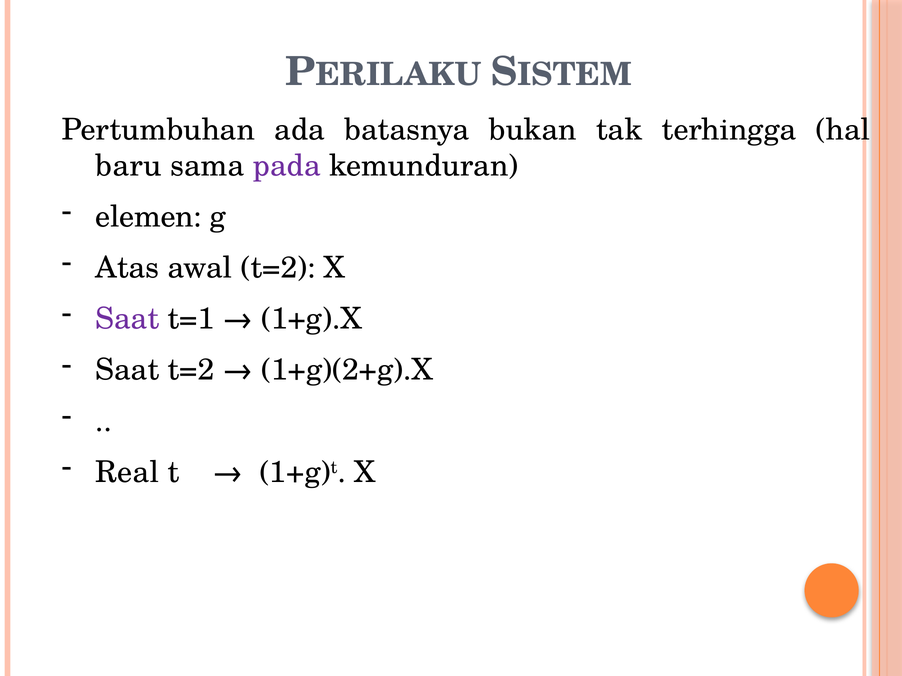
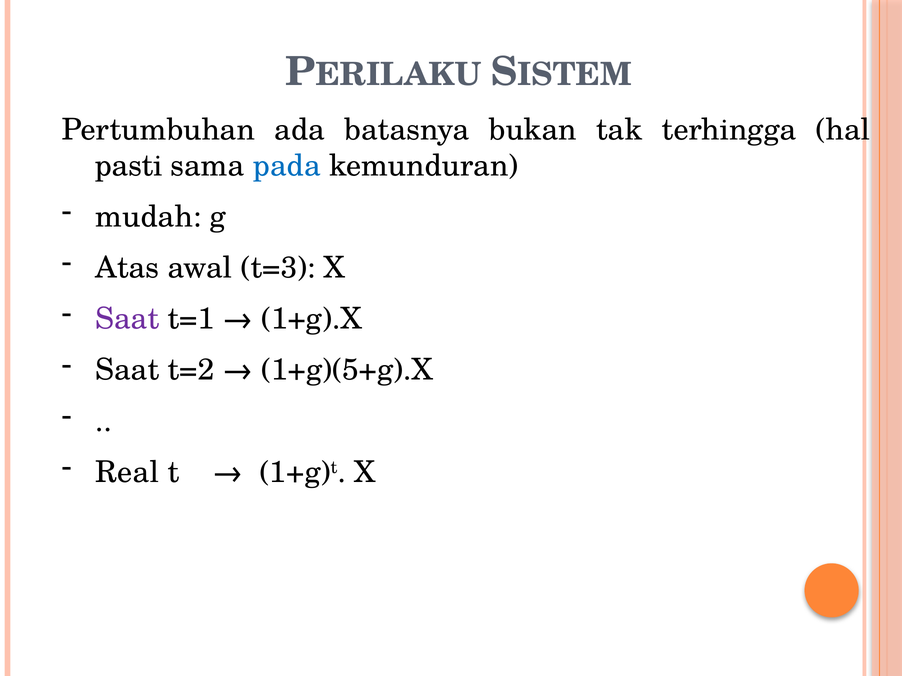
baru: baru -> pasti
pada colour: purple -> blue
elemen: elemen -> mudah
awal t=2: t=2 -> t=3
1+g)(2+g).X: 1+g)(2+g).X -> 1+g)(5+g).X
